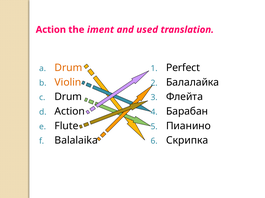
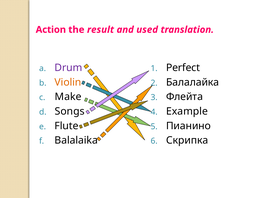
iment: iment -> result
Drum at (68, 68) colour: orange -> purple
Drum at (68, 97): Drum -> Make
Action at (70, 112): Action -> Songs
Барабан: Барабан -> Example
